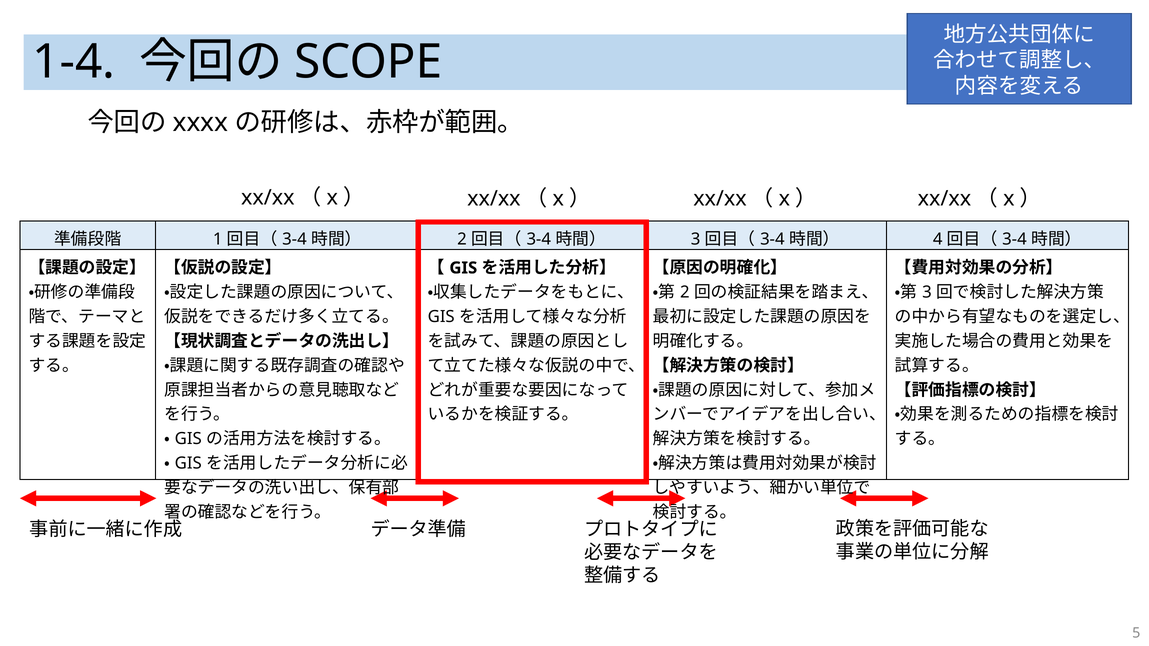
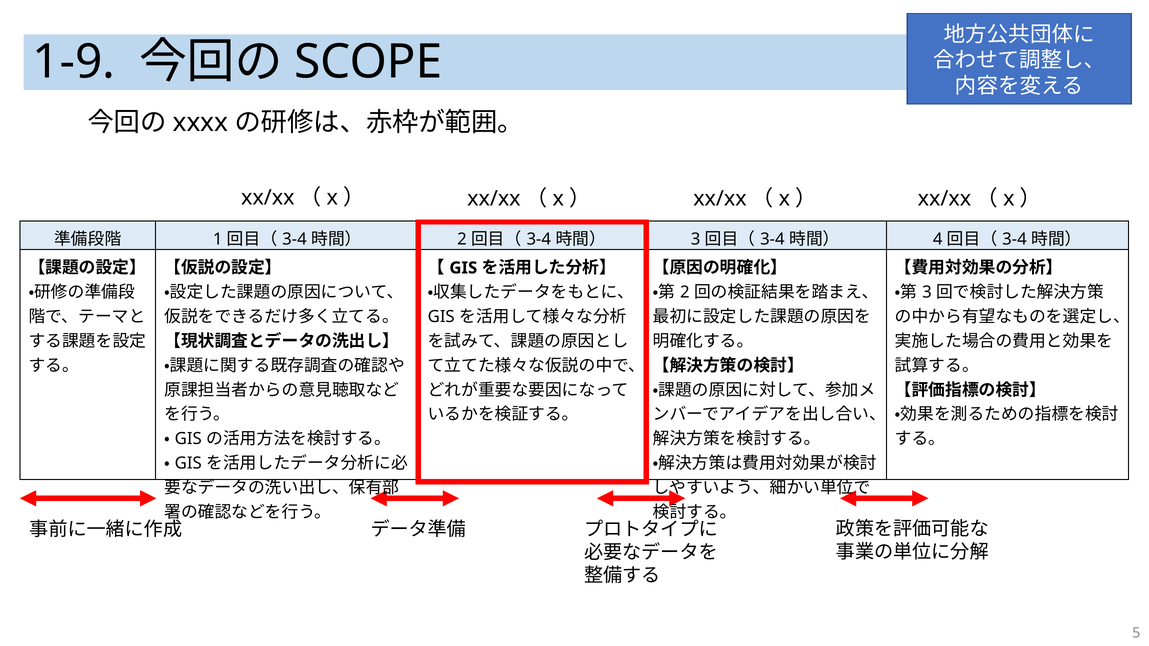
1-4: 1-4 -> 1-9
